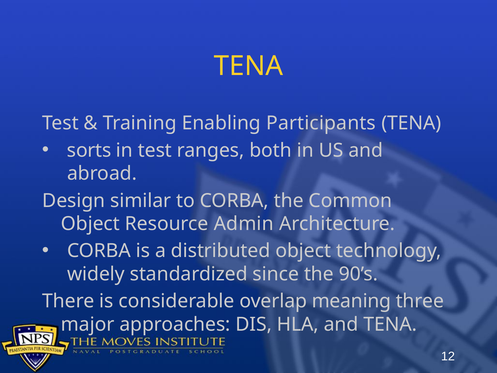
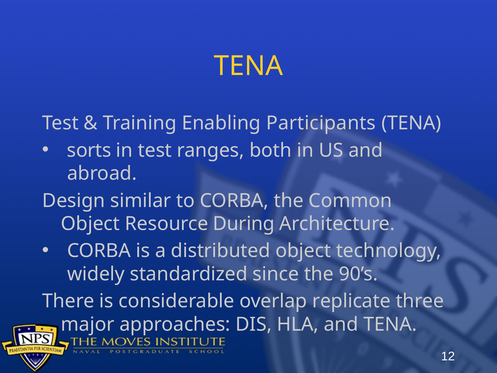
Admin: Admin -> During
meaning: meaning -> replicate
